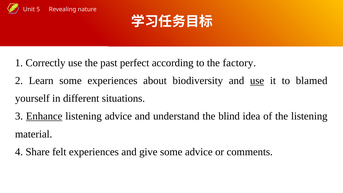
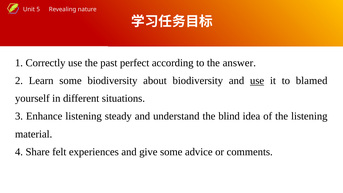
factory: factory -> answer
some experiences: experiences -> biodiversity
Enhance underline: present -> none
listening advice: advice -> steady
